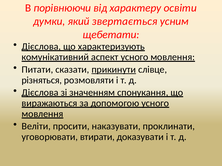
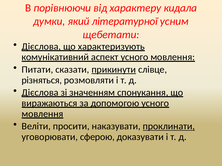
освіти: освіти -> кидала
звертається: звертається -> літературної
проклинати underline: none -> present
втирати: втирати -> сферою
